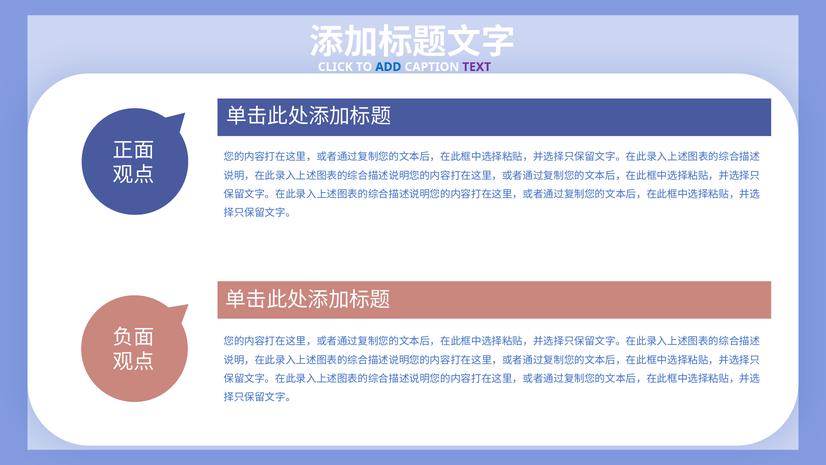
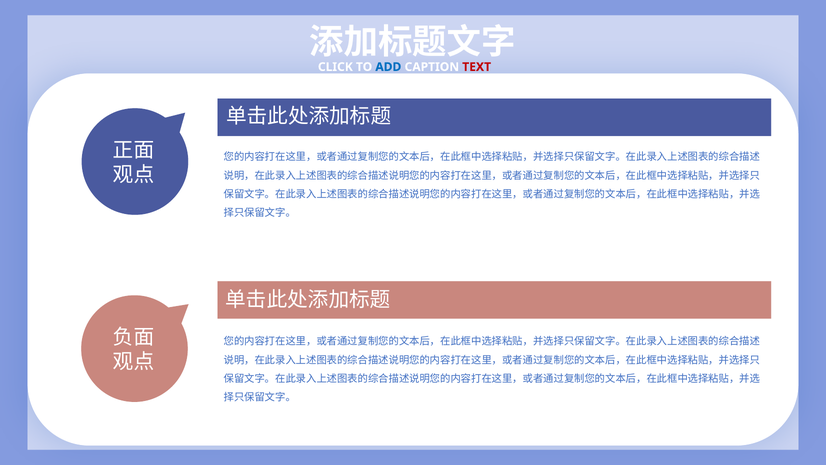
TEXT colour: purple -> red
